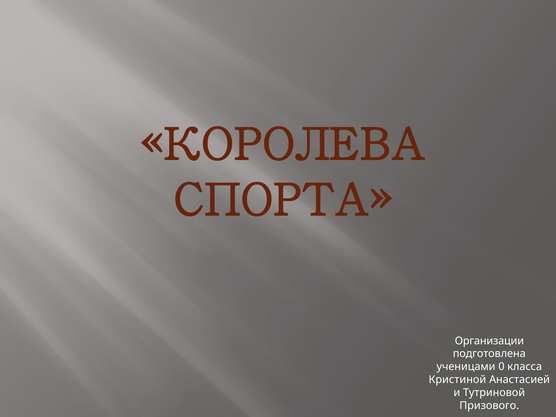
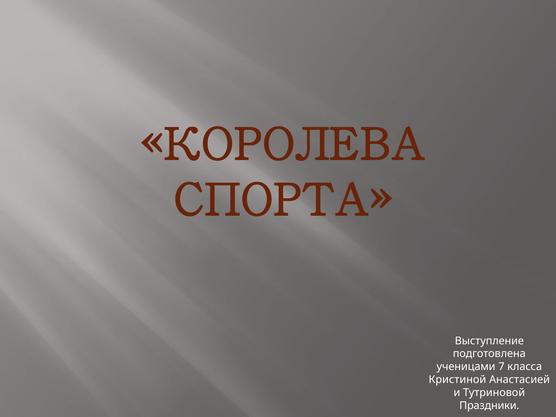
Организации: Организации -> Выступление
0: 0 -> 7
Призового: Призового -> Праздники
